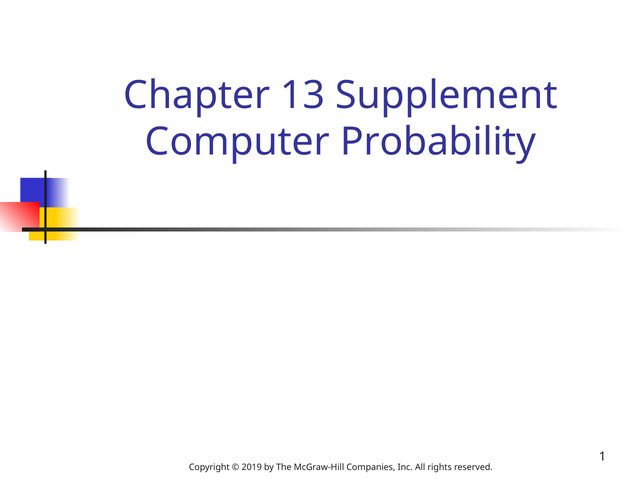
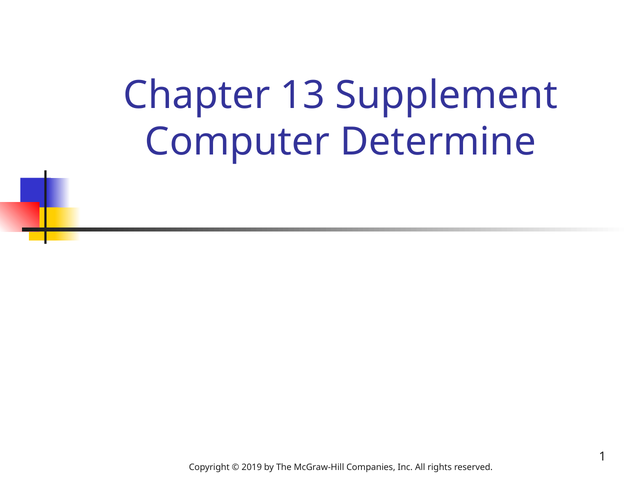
Probability: Probability -> Determine
